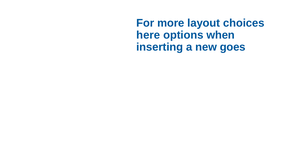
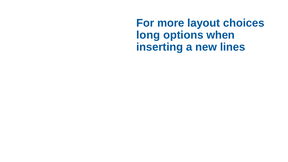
here: here -> long
goes: goes -> lines
